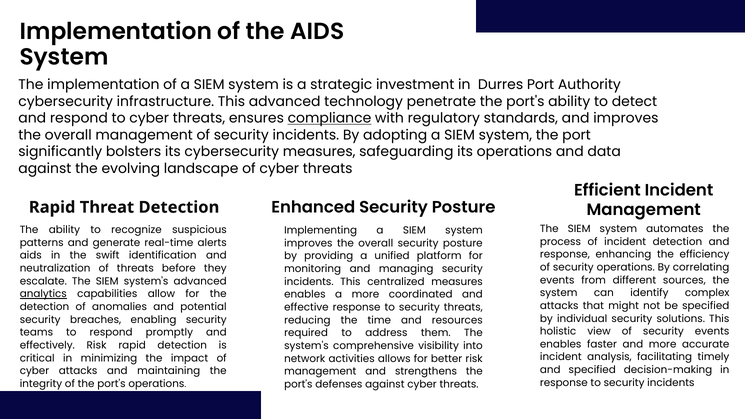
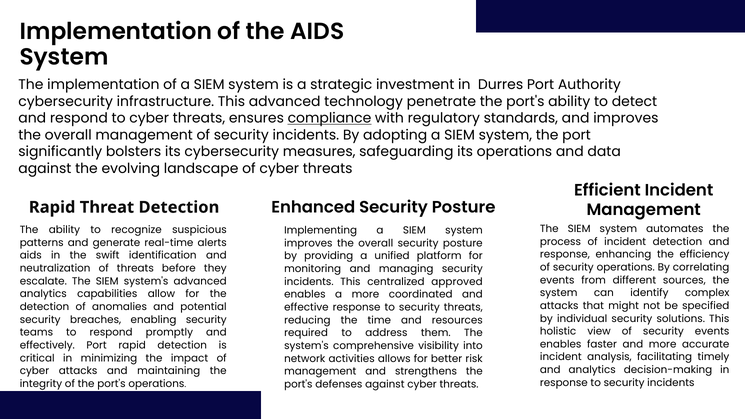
centralized measures: measures -> approved
analytics at (43, 294) underline: present -> none
effectively Risk: Risk -> Port
and specified: specified -> analytics
